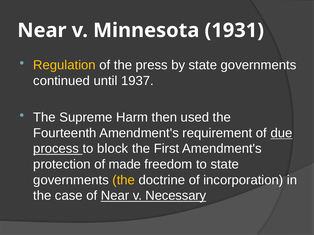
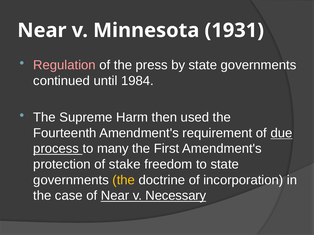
Regulation colour: yellow -> pink
1937: 1937 -> 1984
block: block -> many
made: made -> stake
